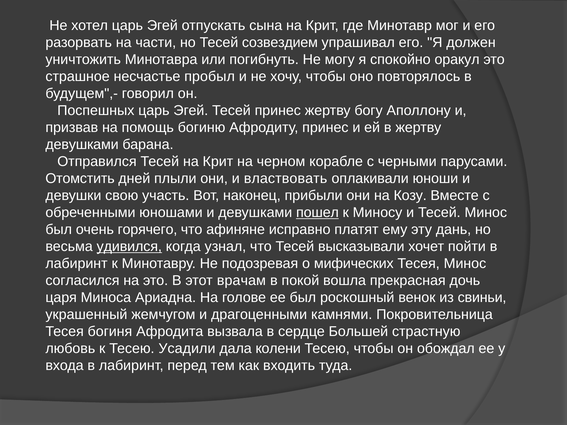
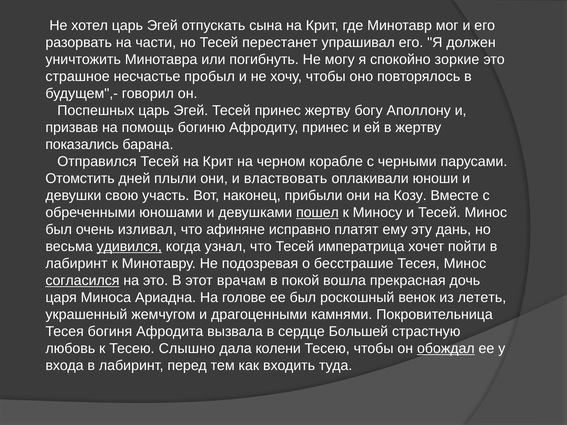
созвездием: созвездием -> перестанет
оракул: оракул -> зоркие
девушками at (82, 145): девушками -> показались
горячего: горячего -> изливал
высказывали: высказывали -> императрица
мифических: мифических -> бесстрашие
согласился underline: none -> present
свиньи: свиньи -> лететь
Усадили: Усадили -> Слышно
обождал underline: none -> present
